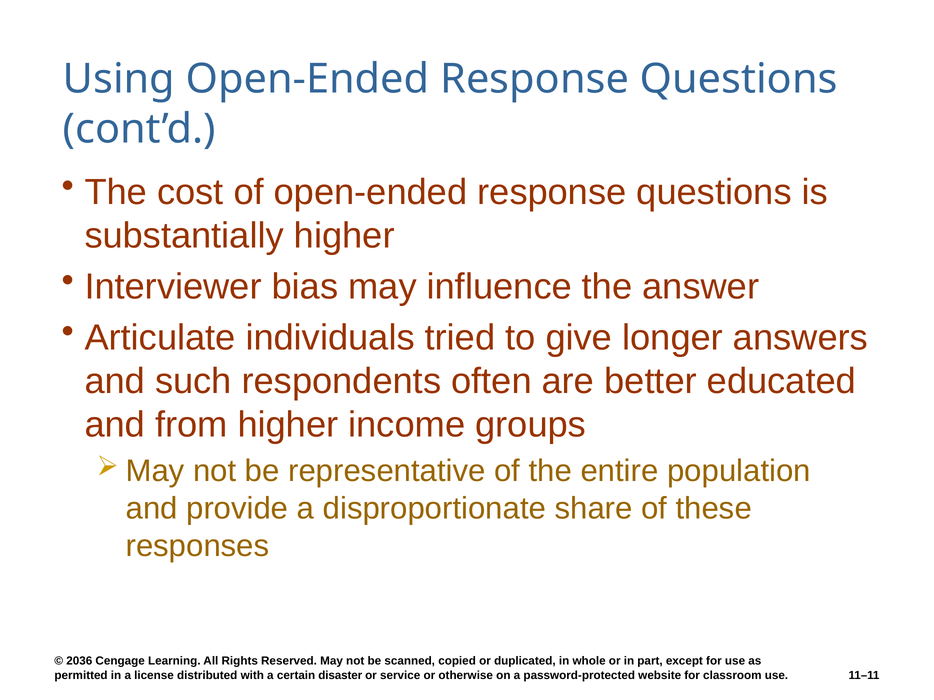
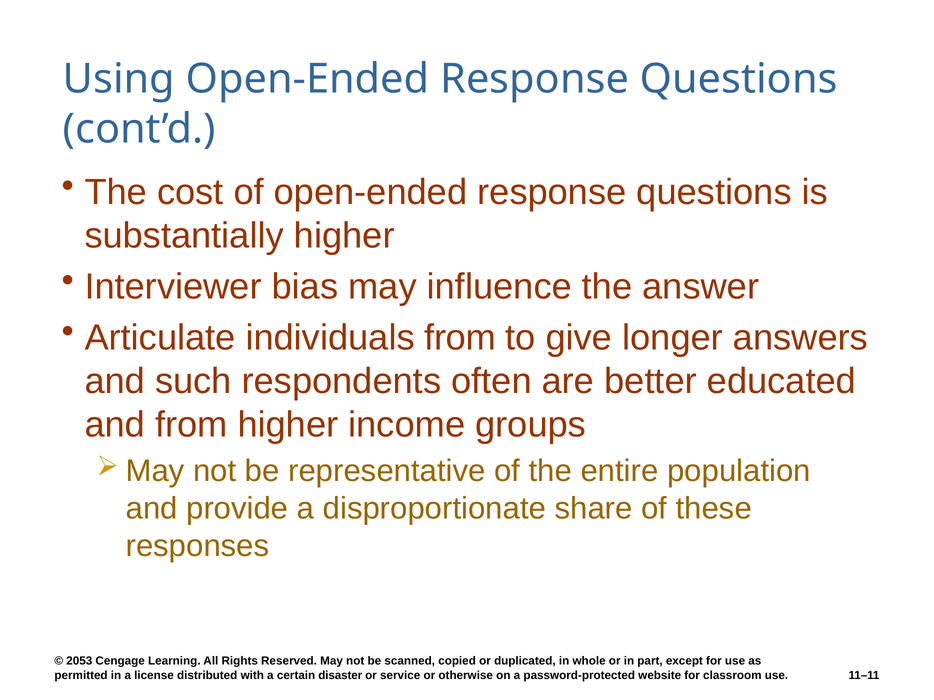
individuals tried: tried -> from
2036: 2036 -> 2053
